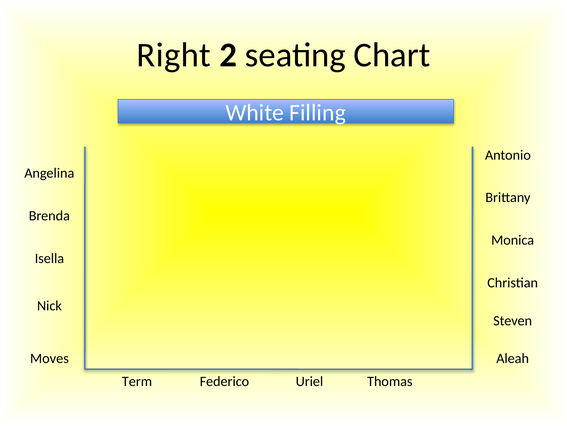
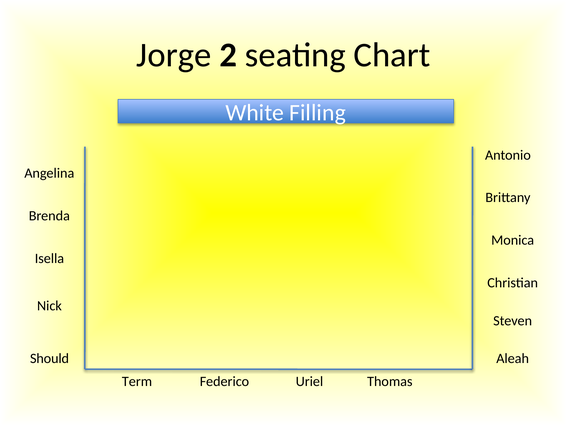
Right: Right -> Jorge
Moves: Moves -> Should
